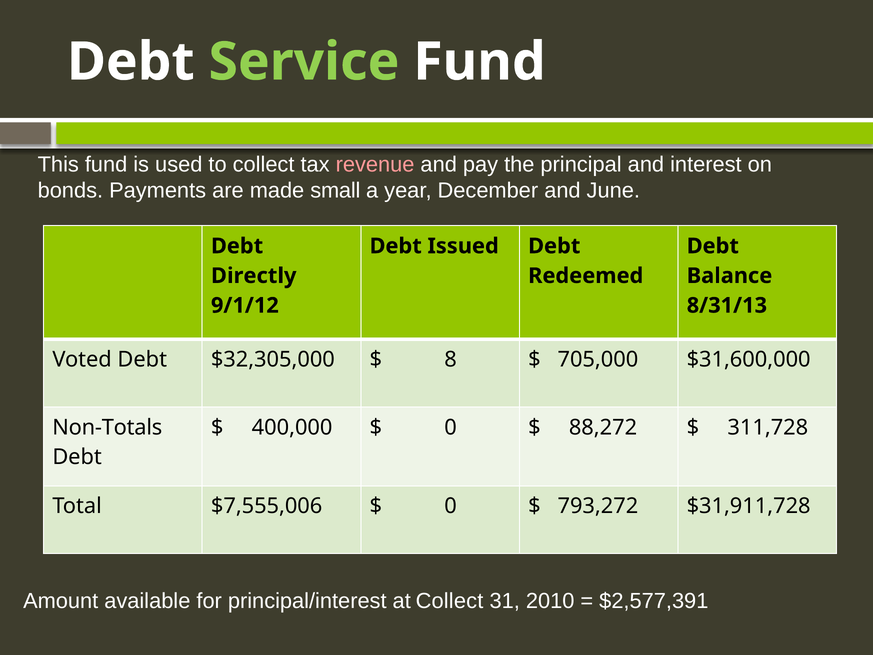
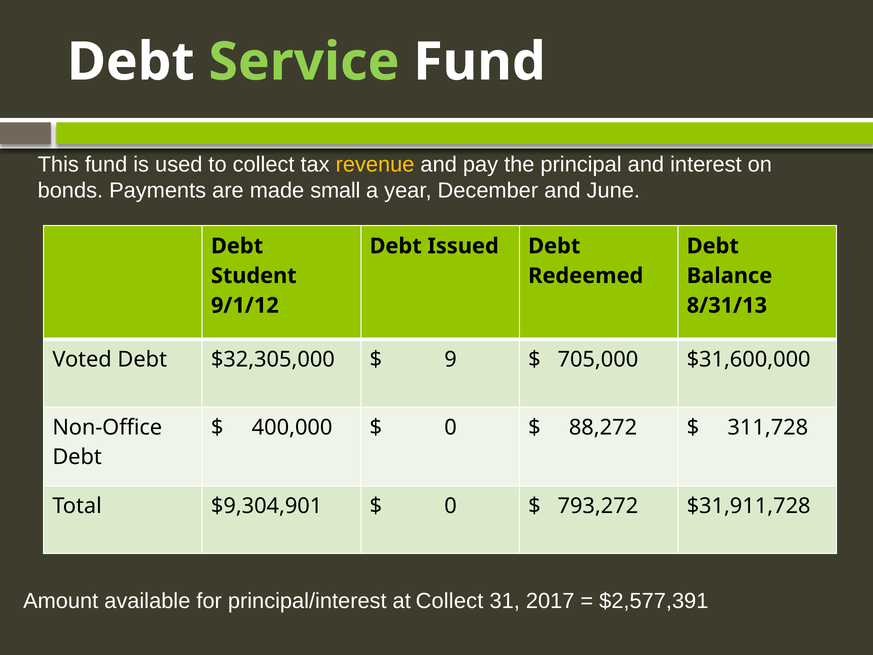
revenue colour: pink -> yellow
Directly: Directly -> Student
8: 8 -> 9
Non-Totals: Non-Totals -> Non-Office
$7,555,006: $7,555,006 -> $9,304,901
2010: 2010 -> 2017
